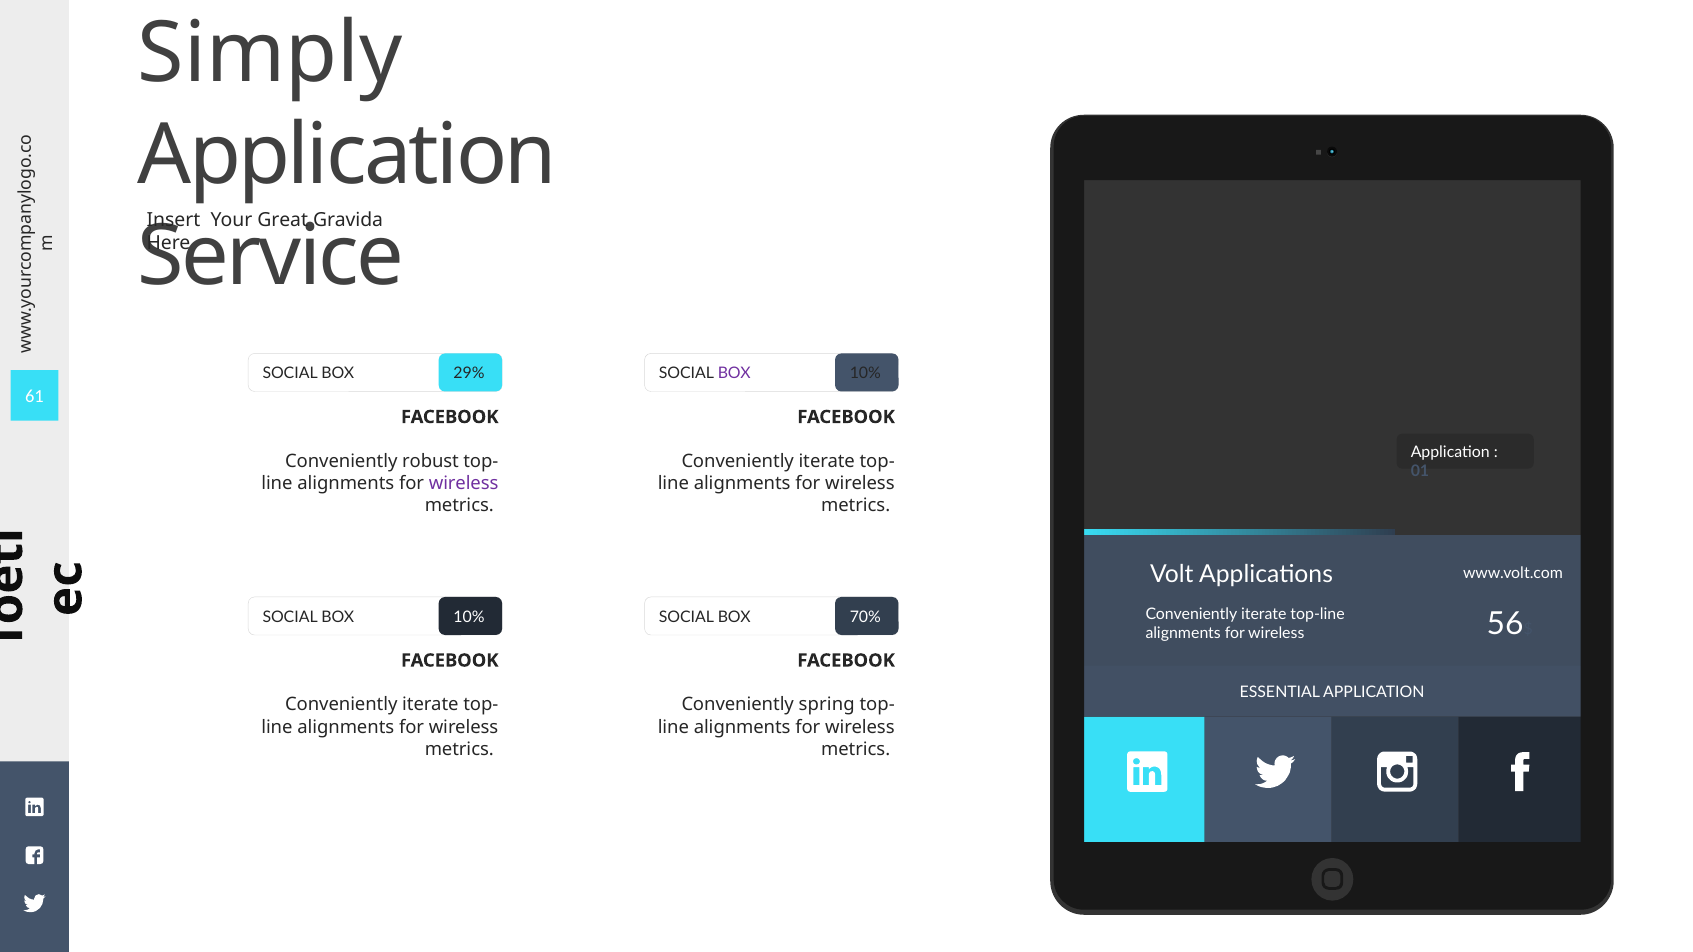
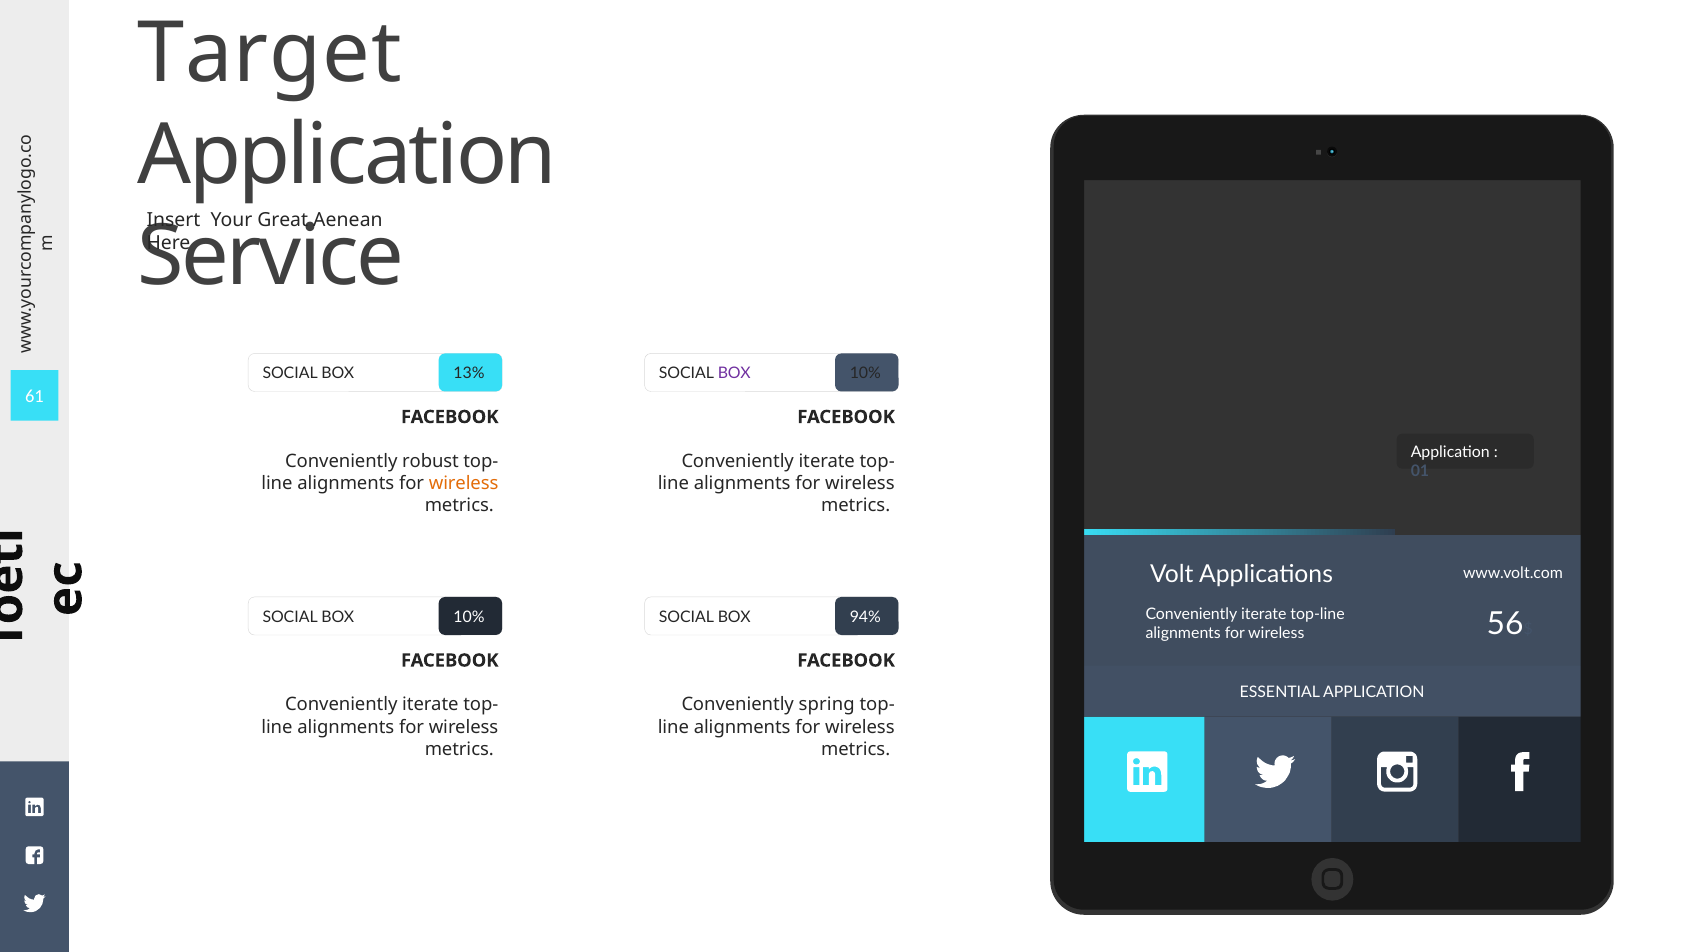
Simply: Simply -> Target
Gravida: Gravida -> Aenean
29%: 29% -> 13%
wireless at (464, 484) colour: purple -> orange
70%: 70% -> 94%
